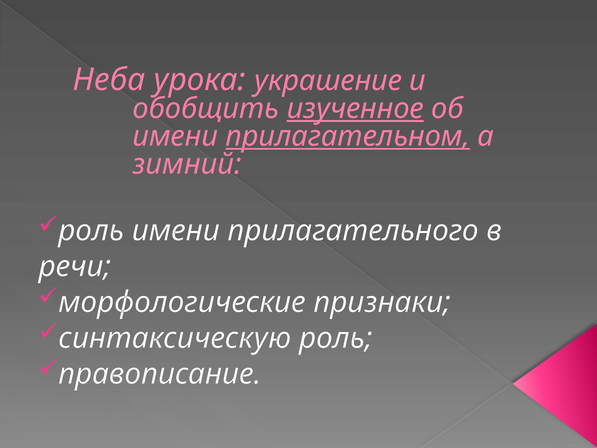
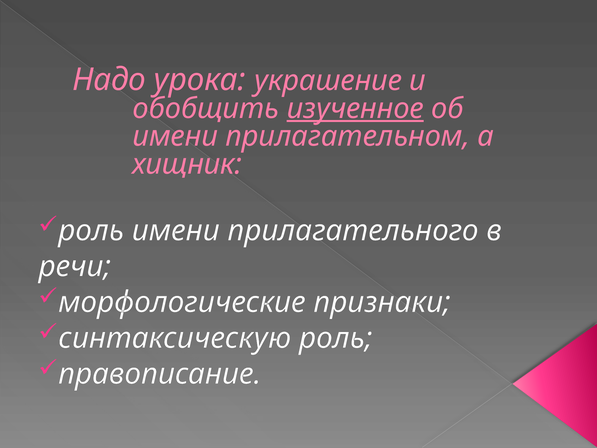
Неба: Неба -> Надо
прилагательном underline: present -> none
зимний: зимний -> хищник
